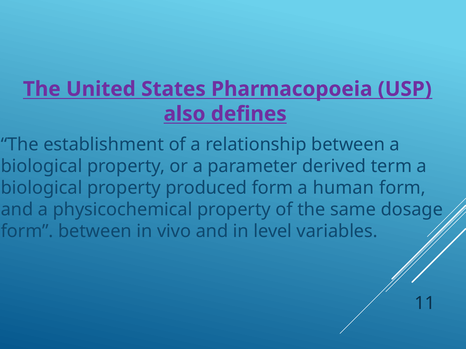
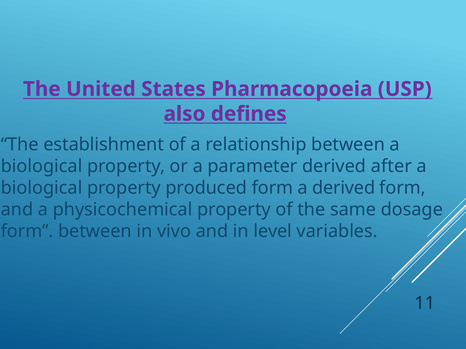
term: term -> after
a human: human -> derived
